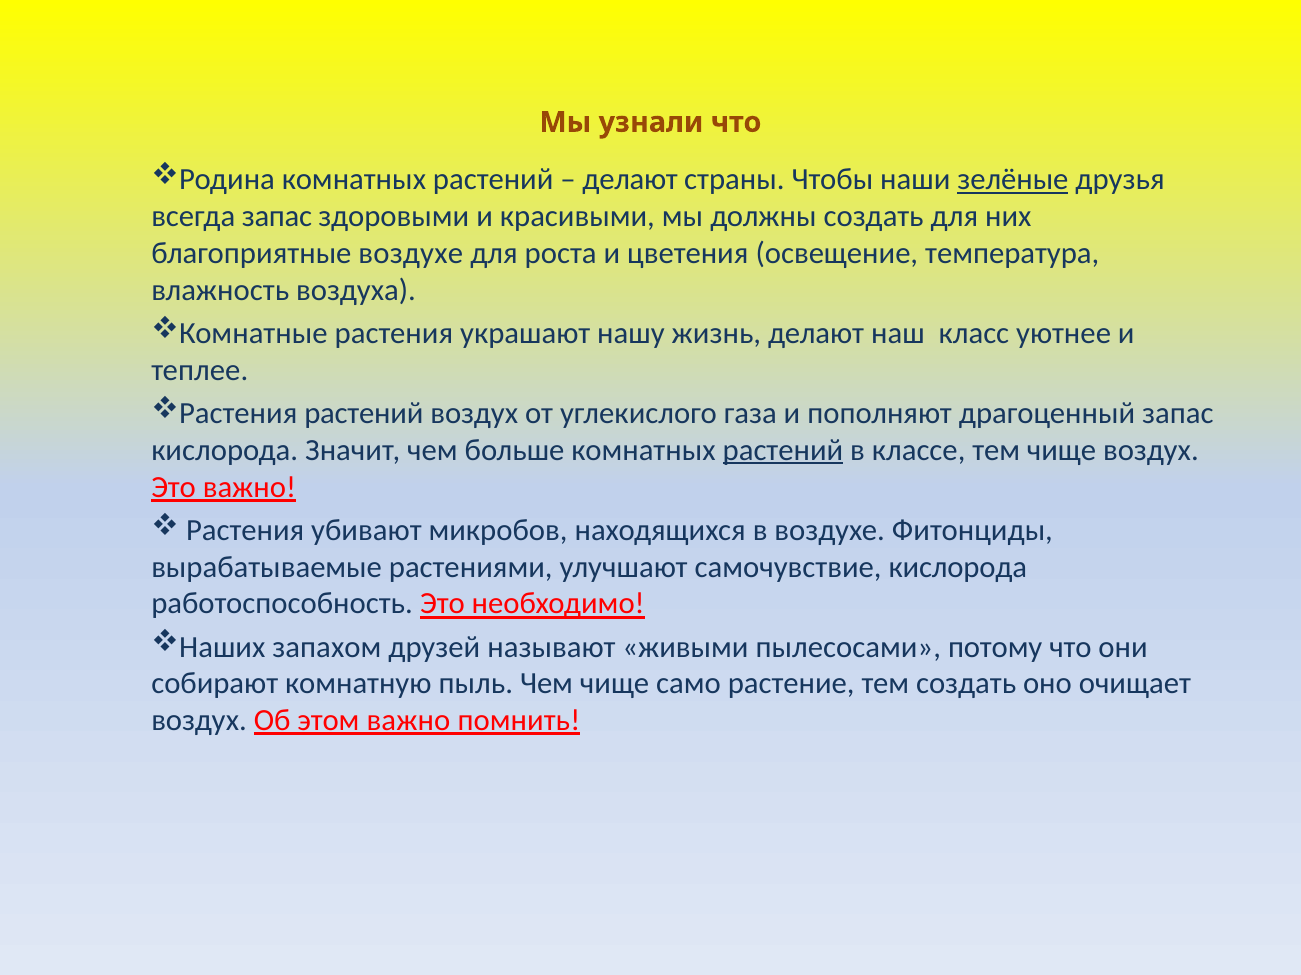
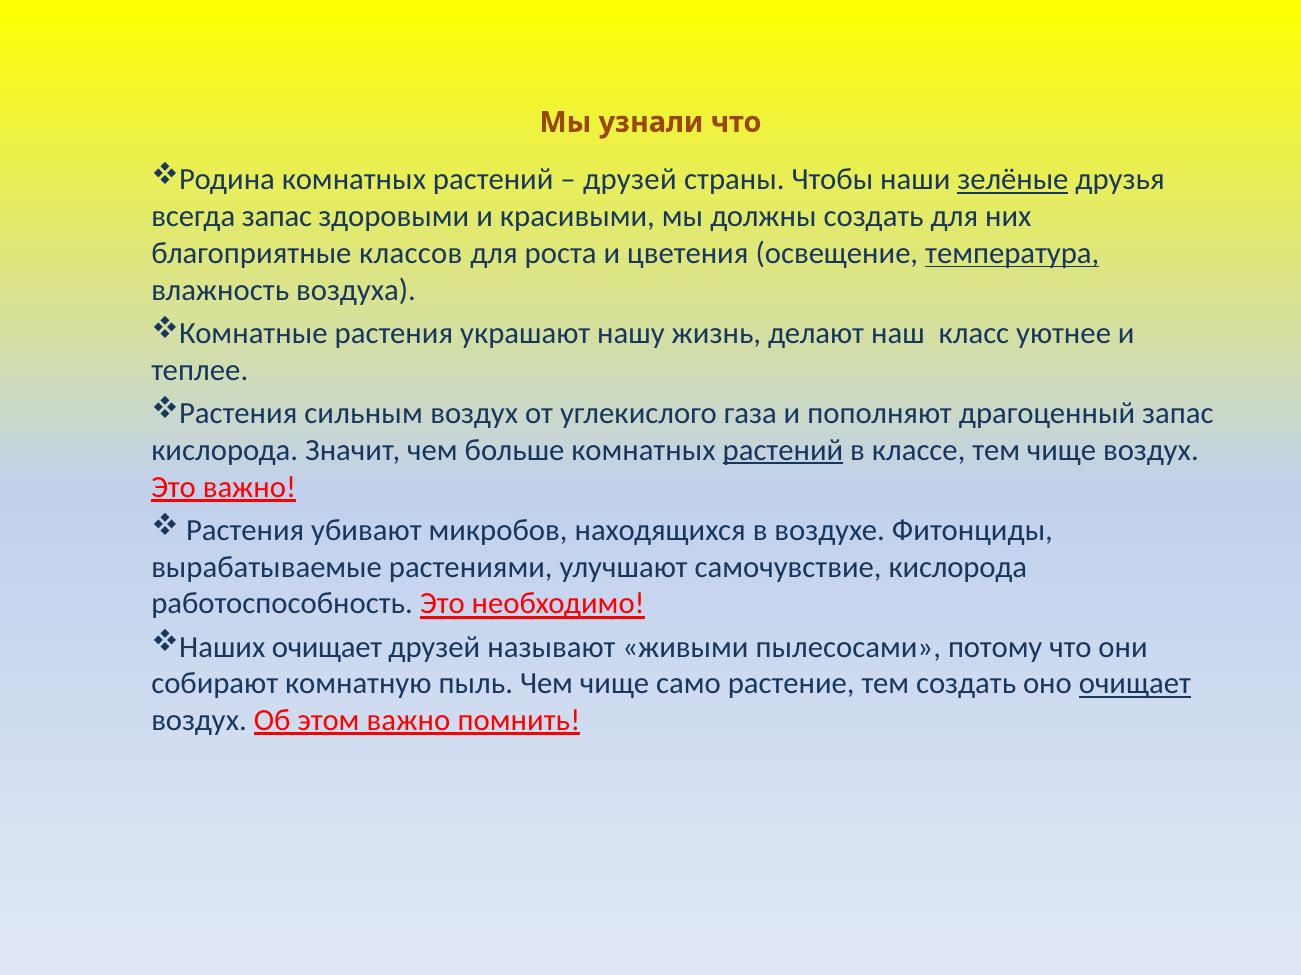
делают at (630, 180): делают -> друзей
благоприятные воздухе: воздухе -> классов
температура underline: none -> present
Растения растений: растений -> сильным
Наших запахом: запахом -> очищает
очищает at (1135, 684) underline: none -> present
